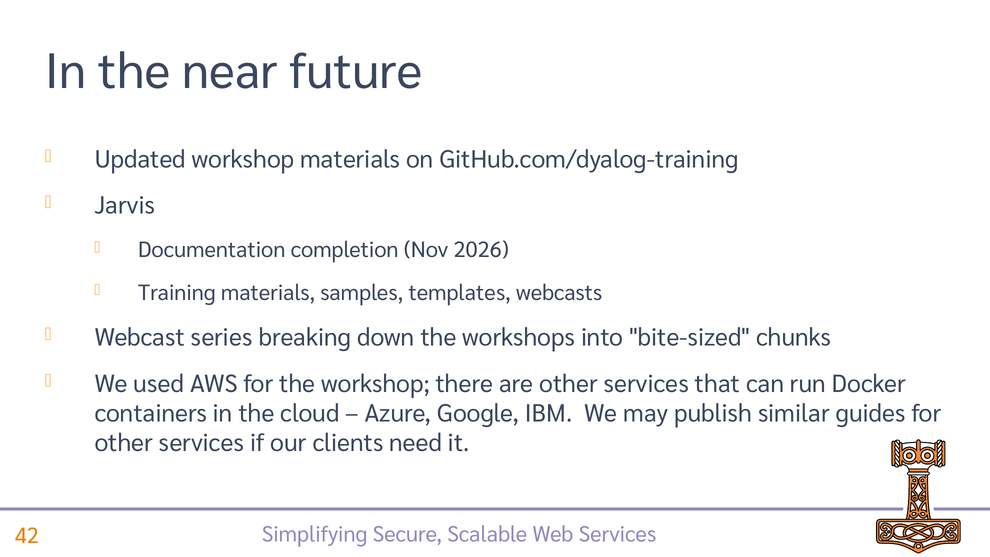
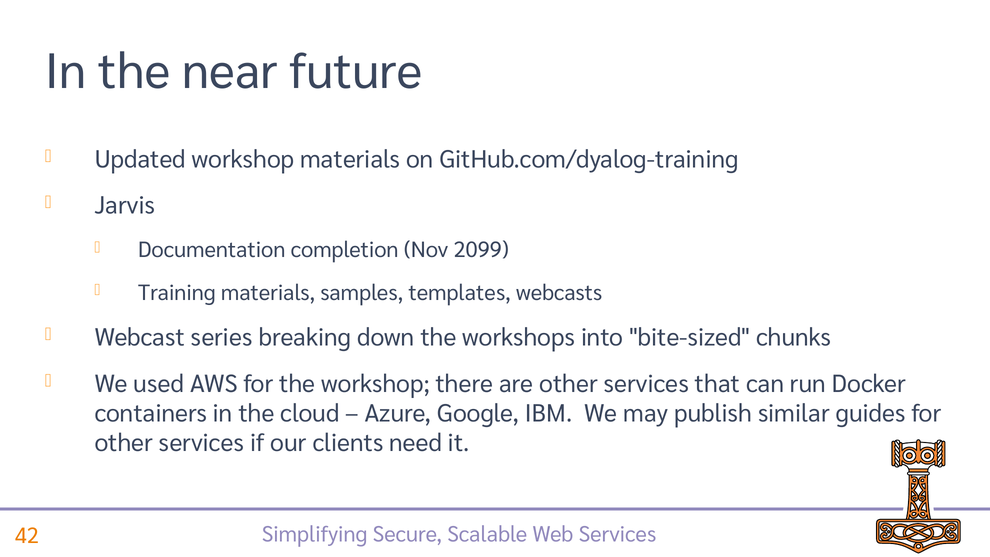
2026: 2026 -> 2099
